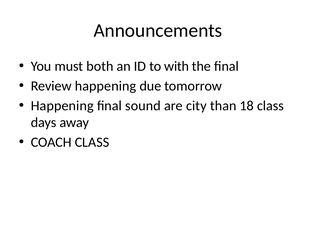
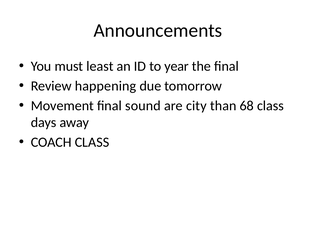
both: both -> least
with: with -> year
Happening at (62, 106): Happening -> Movement
18: 18 -> 68
